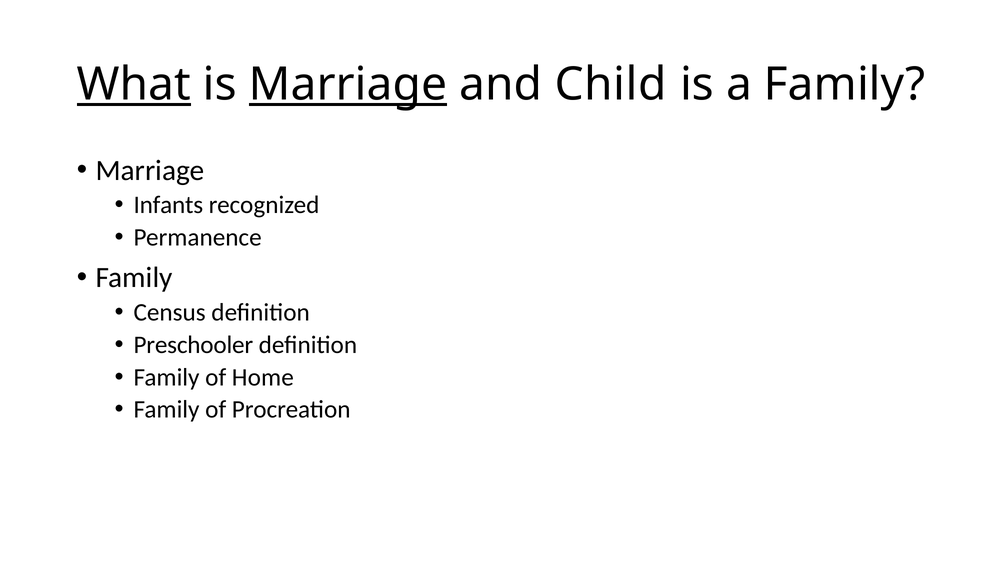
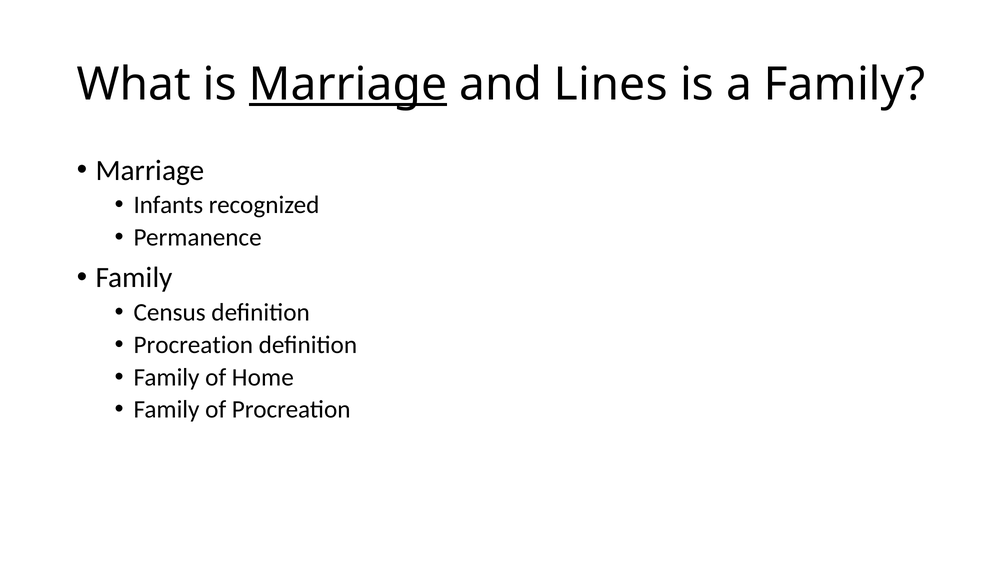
What underline: present -> none
Child: Child -> Lines
Preschooler at (193, 345): Preschooler -> Procreation
